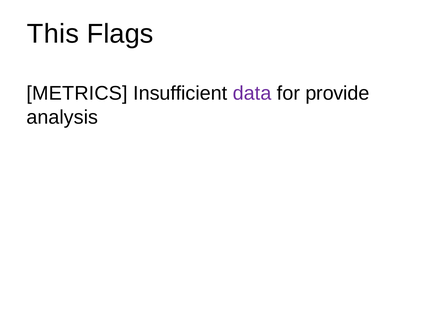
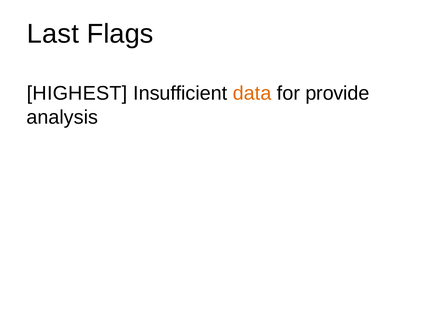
This: This -> Last
METRICS: METRICS -> HIGHEST
data colour: purple -> orange
